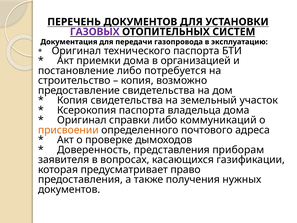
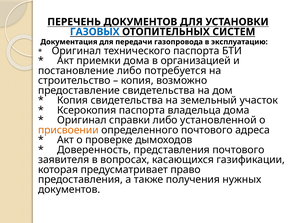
ГАЗОВЫХ colour: purple -> blue
коммуникаций: коммуникаций -> установленной
представления приборам: приборам -> почтового
